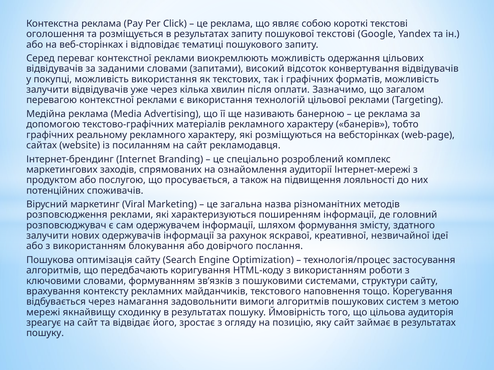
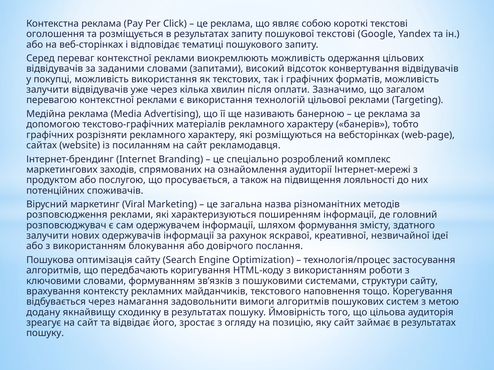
реальному: реальному -> розрізняти
мережі: мережі -> додану
